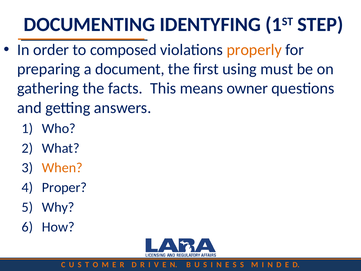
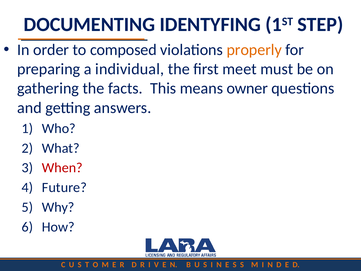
document: document -> individual
using: using -> meet
When colour: orange -> red
Proper: Proper -> Future
